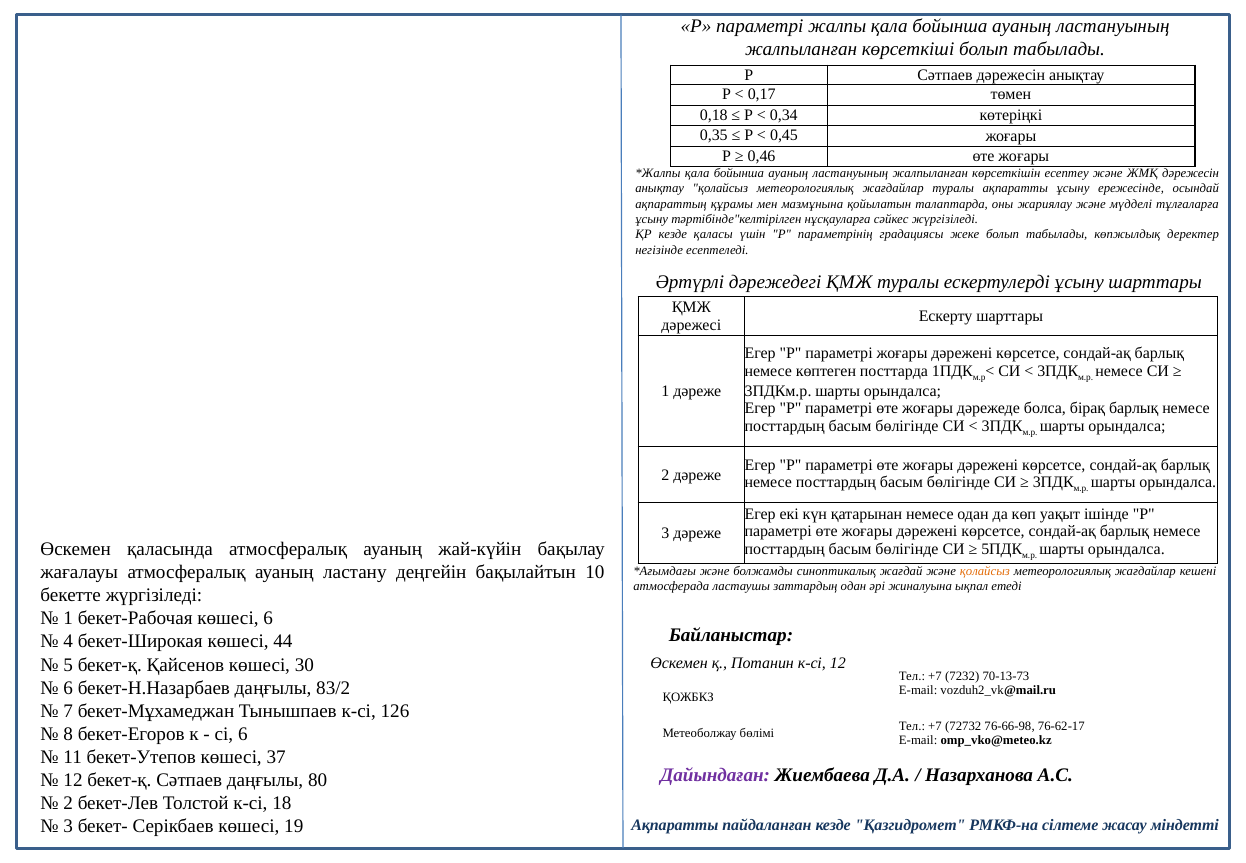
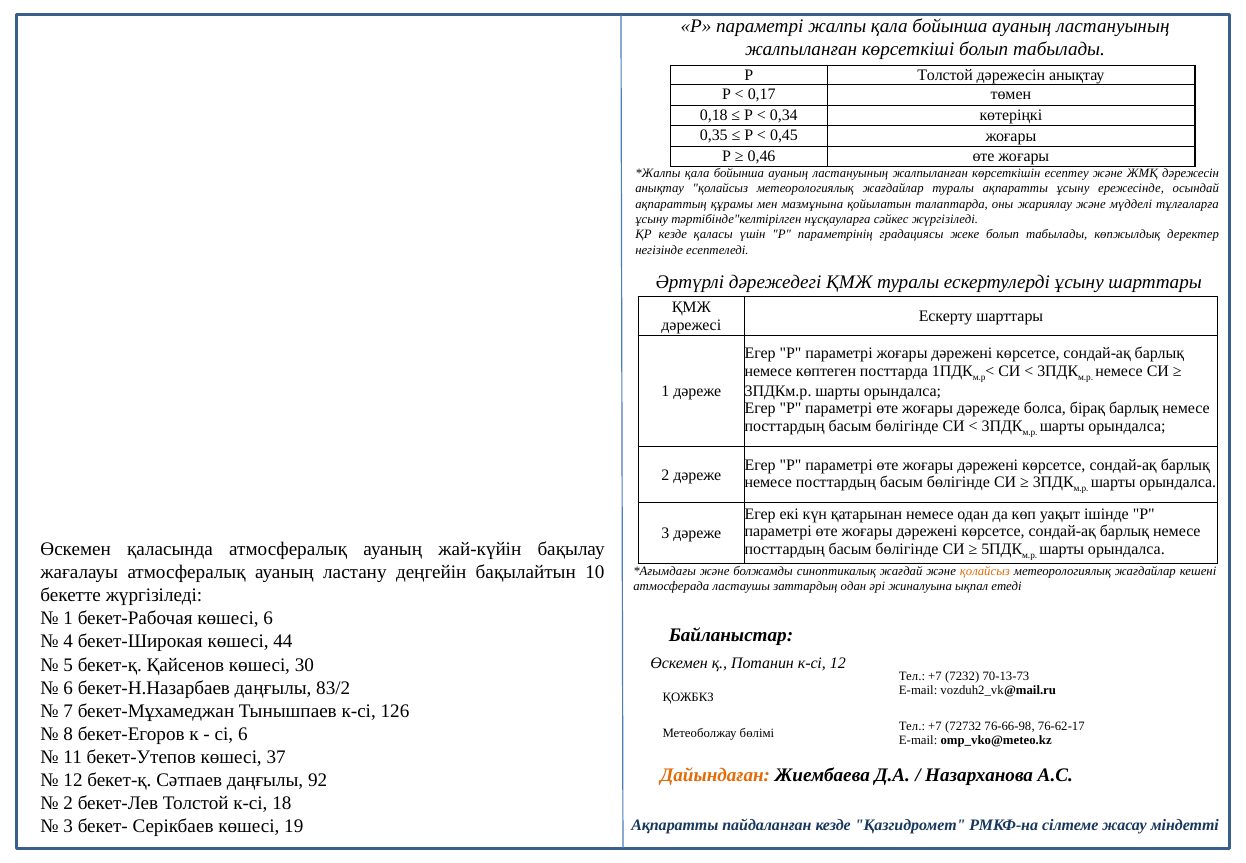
Р Сәтпаев: Сәтпаев -> Толстой
Дайындаған colour: purple -> orange
80: 80 -> 92
